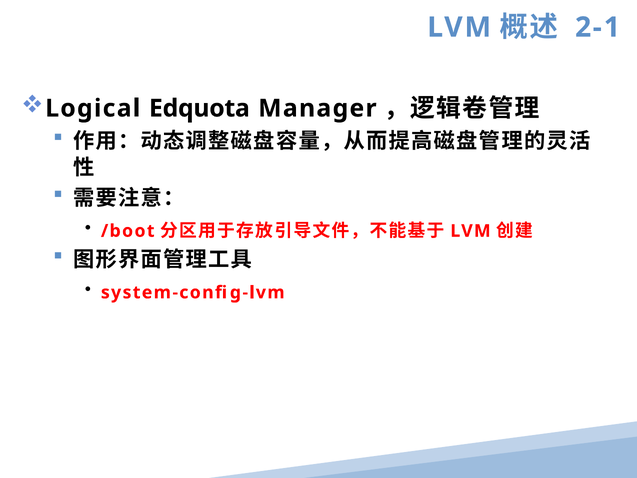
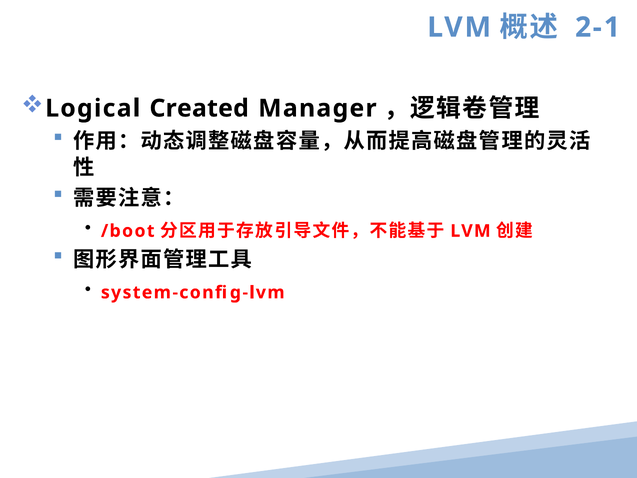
Edquota: Edquota -> Created
